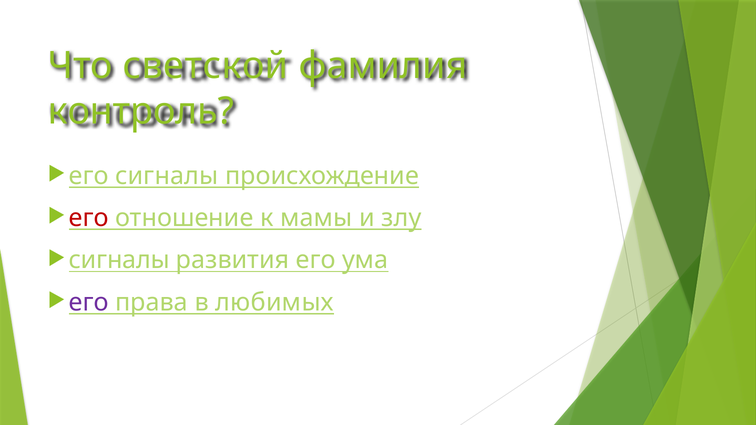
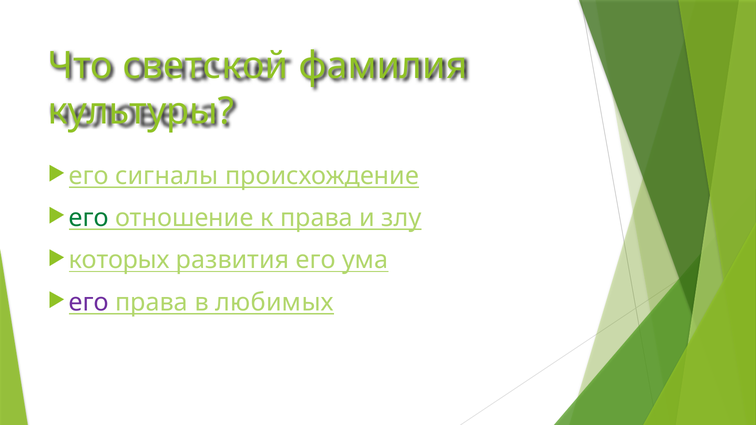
контроль: контроль -> культуры
его at (89, 218) colour: red -> green
к мамы: мамы -> права
сигналы at (119, 260): сигналы -> которых
